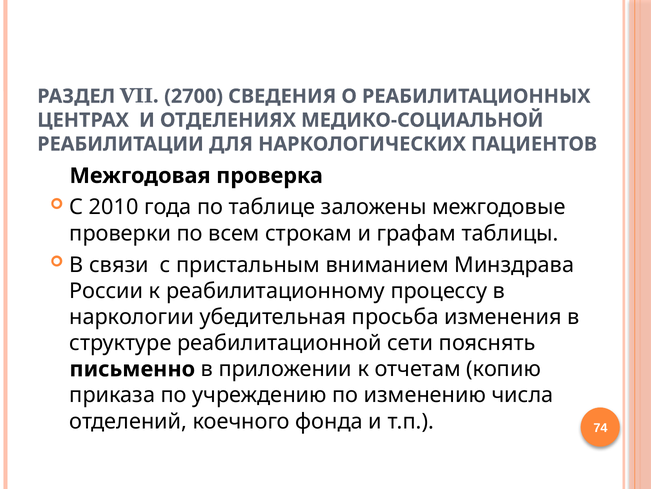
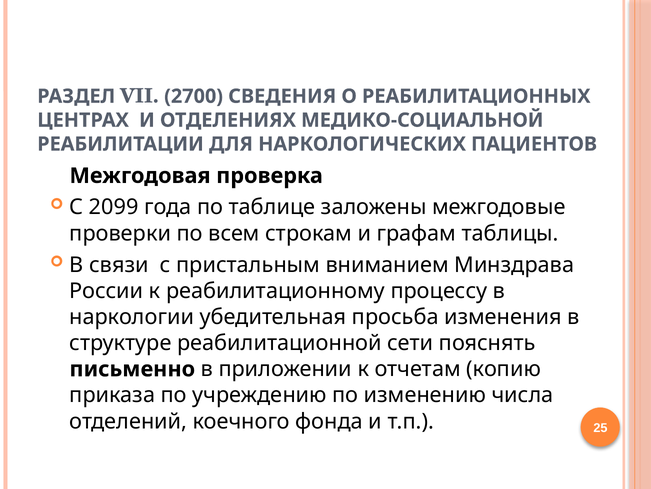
2010: 2010 -> 2099
74: 74 -> 25
